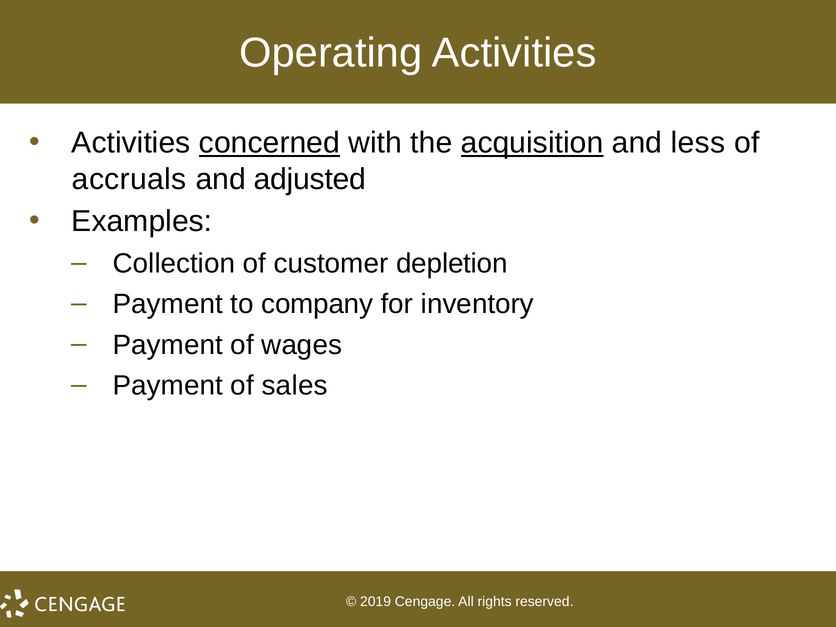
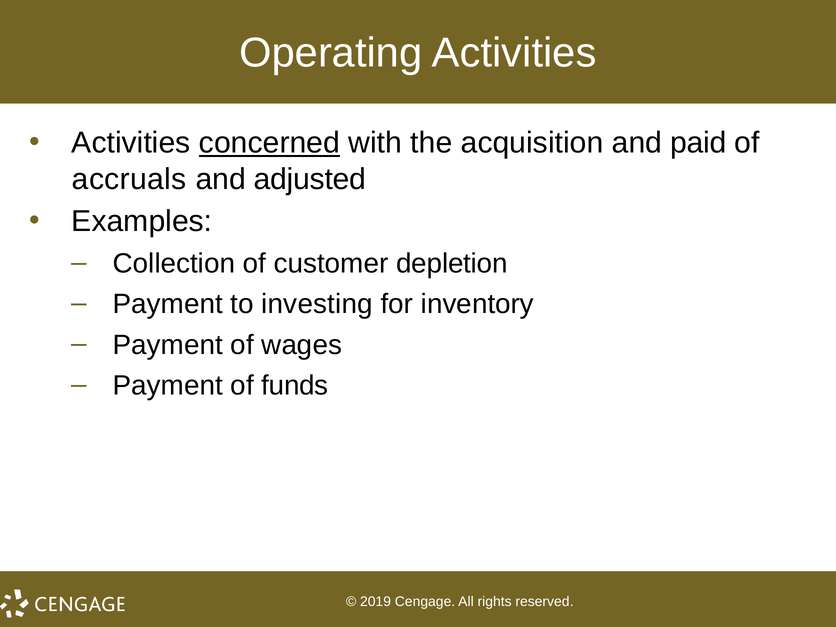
acquisition underline: present -> none
less: less -> paid
company: company -> investing
sales: sales -> funds
